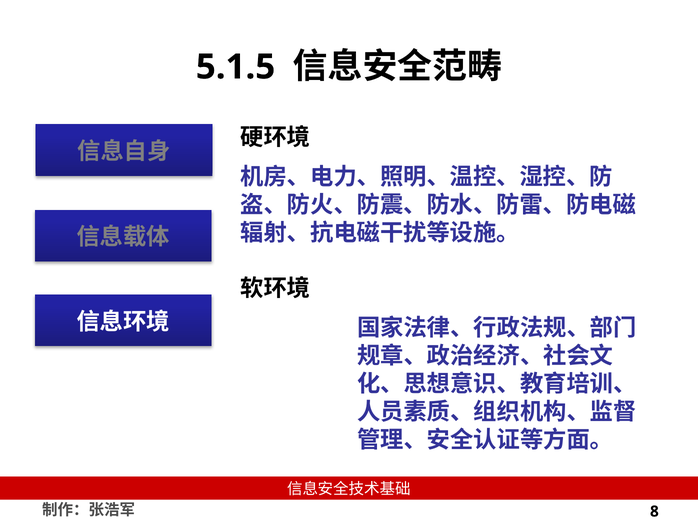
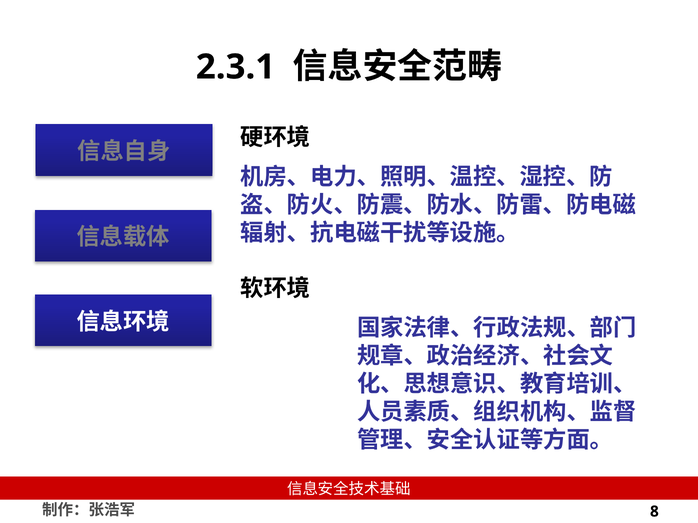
5.1.5: 5.1.5 -> 2.3.1
